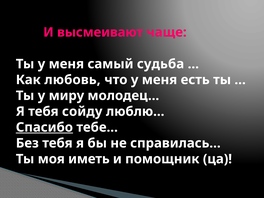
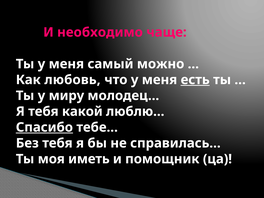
высмеивают: высмеивают -> необходимо
судьба: судьба -> можно
есть underline: none -> present
сойду: сойду -> какой
